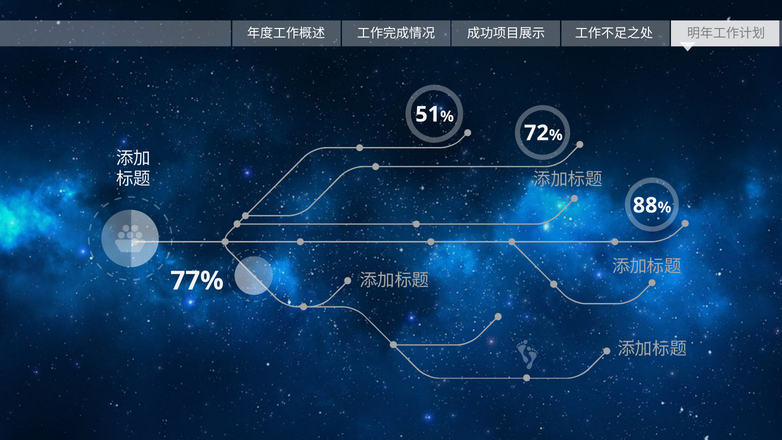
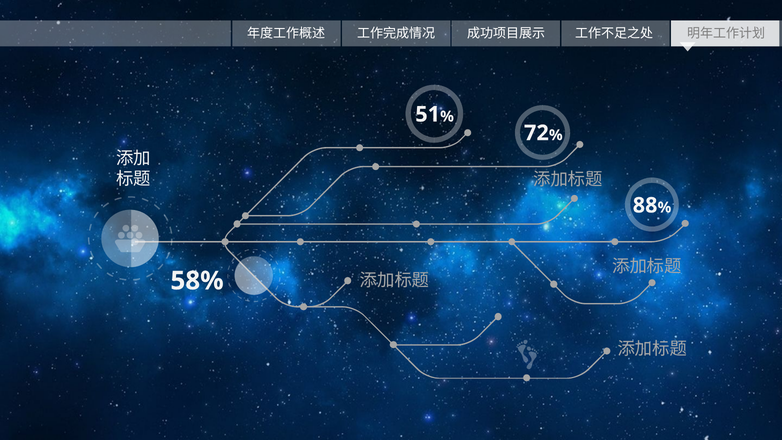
77%: 77% -> 58%
